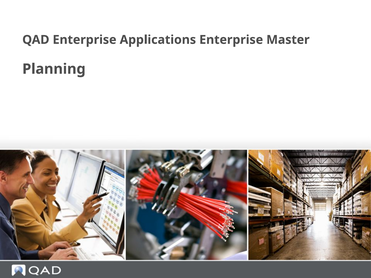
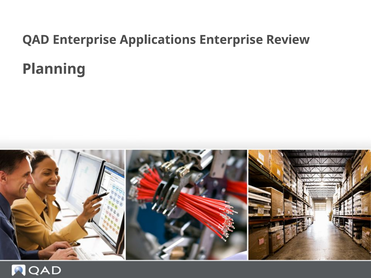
Master: Master -> Review
